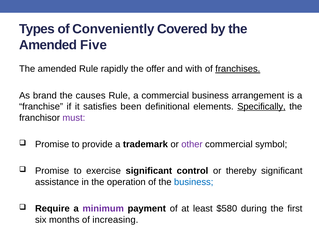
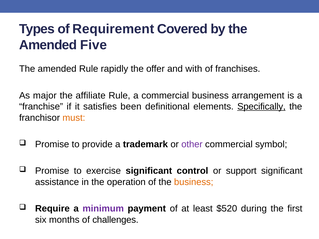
Conveniently: Conveniently -> Requirement
franchises underline: present -> none
brand: brand -> major
causes: causes -> affiliate
must colour: purple -> orange
thereby: thereby -> support
business at (194, 182) colour: blue -> orange
$580: $580 -> $520
increasing: increasing -> challenges
